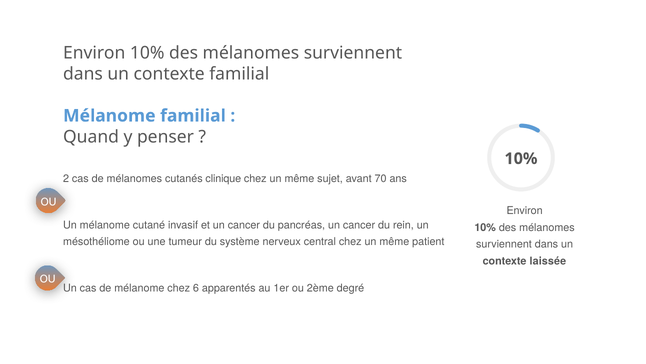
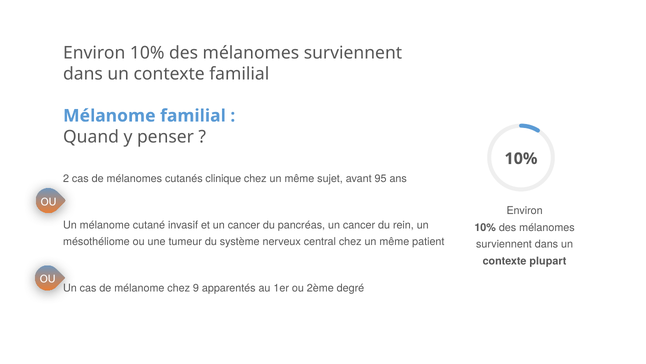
70: 70 -> 95
laissée: laissée -> plupart
6: 6 -> 9
